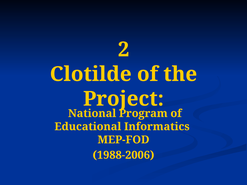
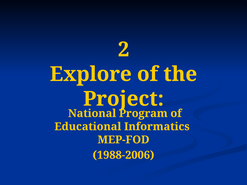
Clotilde: Clotilde -> Explore
